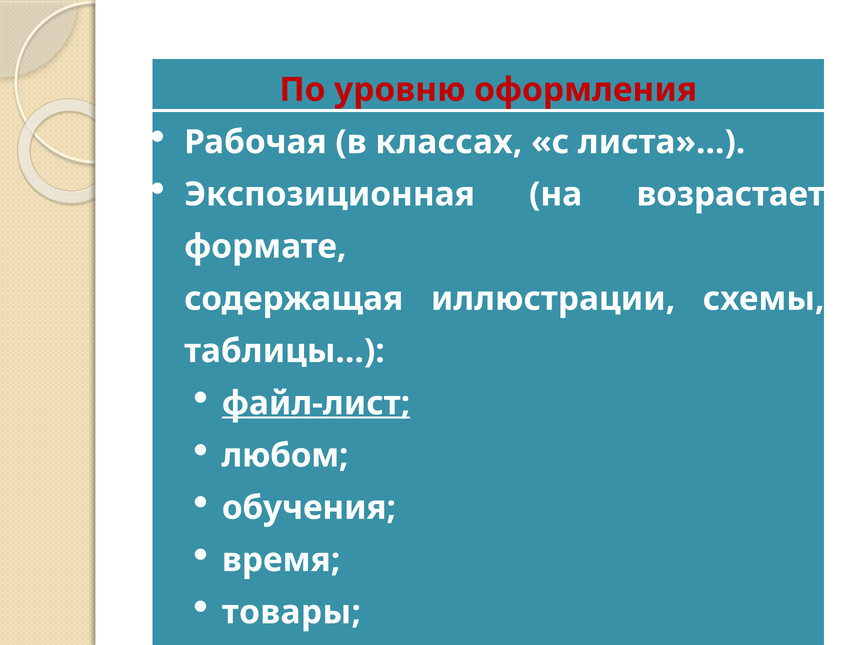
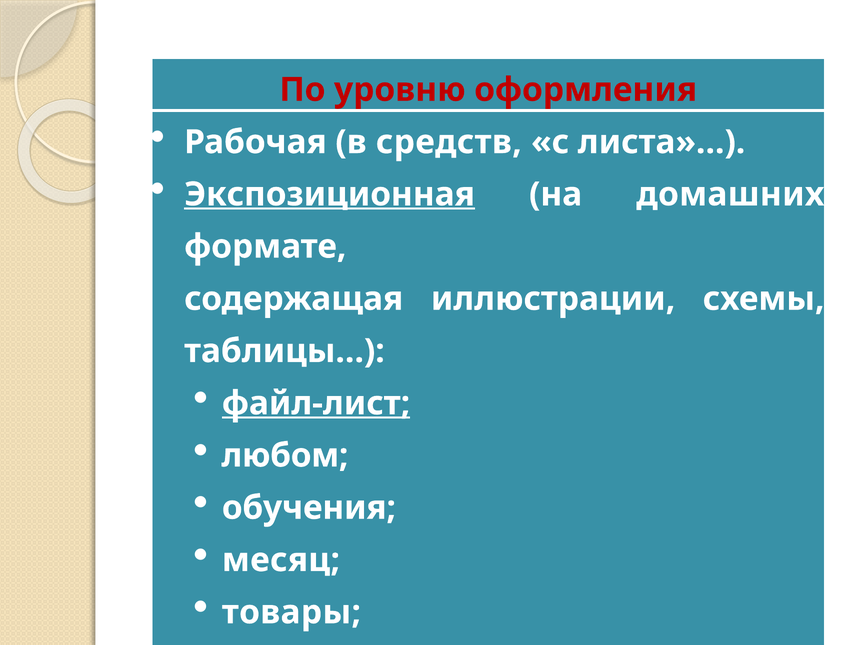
классах: классах -> средств
Экспозиционная underline: none -> present
возрастает: возрастает -> домашних
время: время -> месяц
